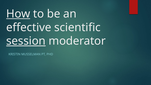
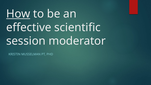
session underline: present -> none
